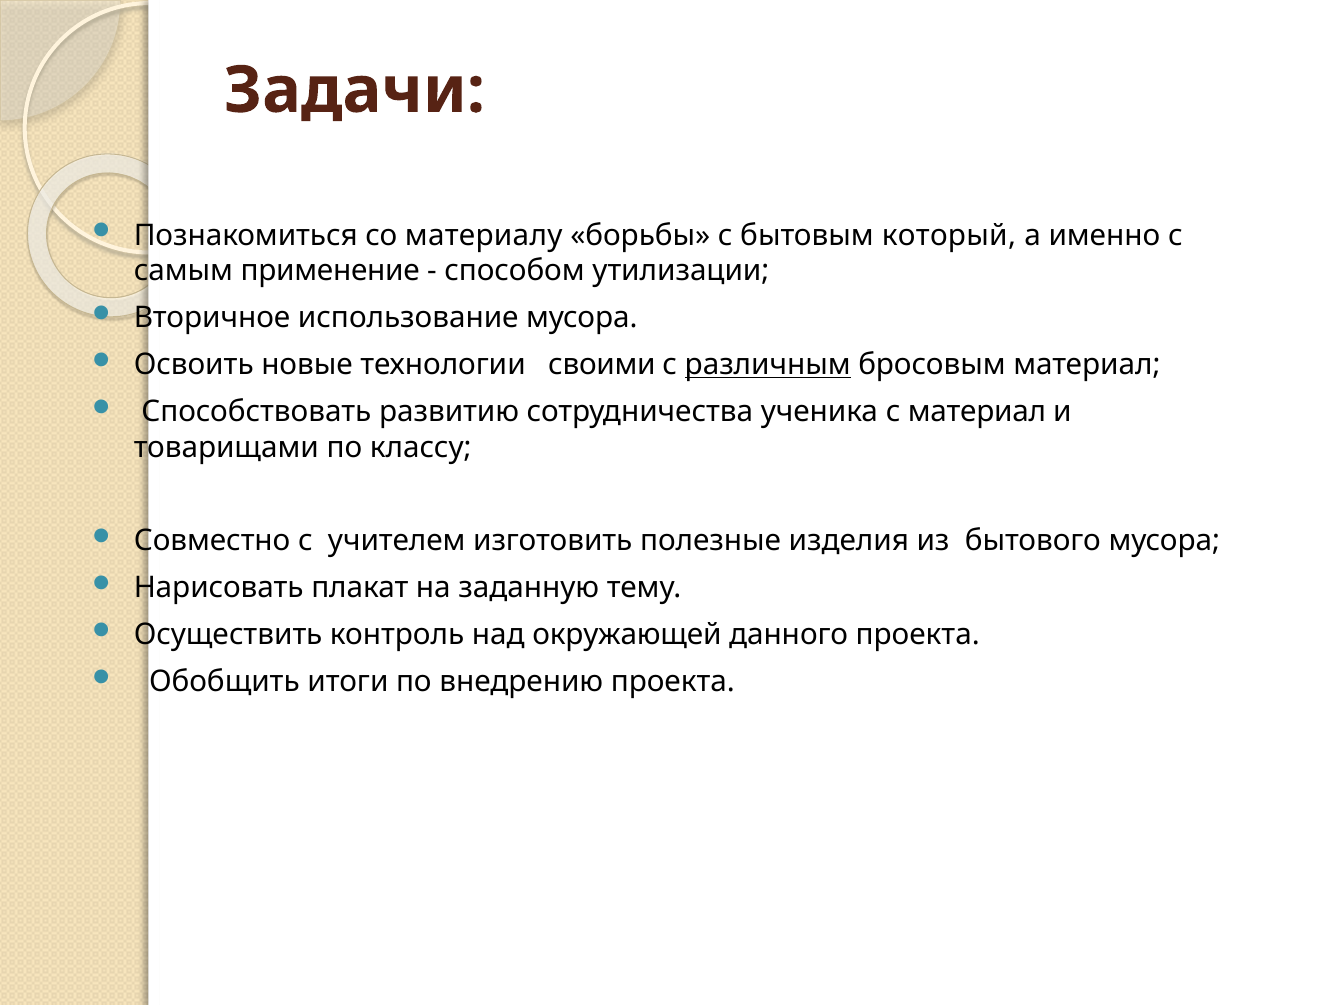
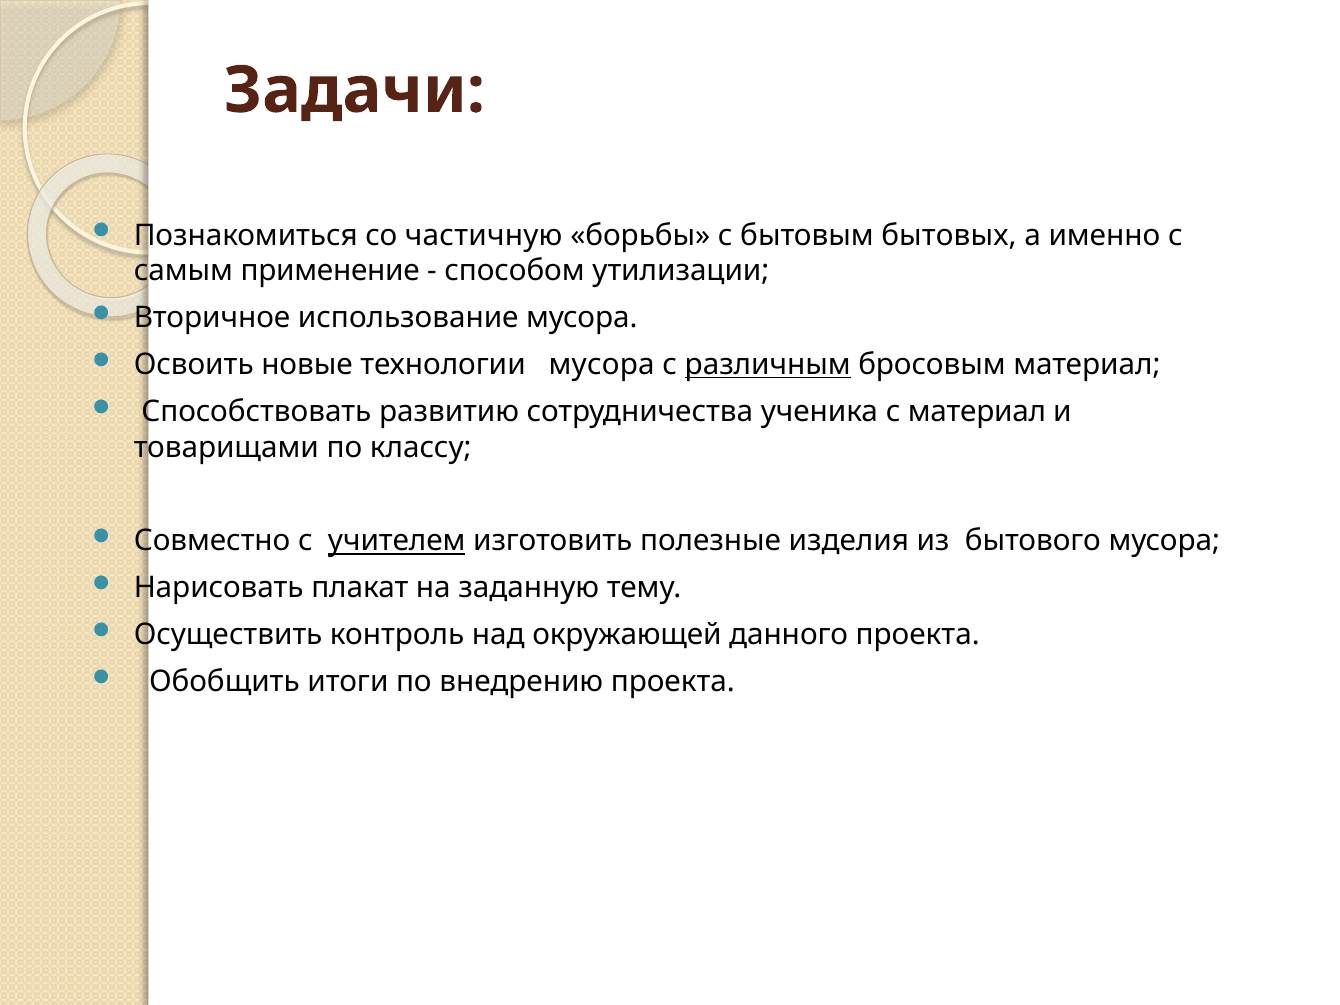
материалу: материалу -> частичную
который: который -> бытовых
технологии своими: своими -> мусора
учителем underline: none -> present
